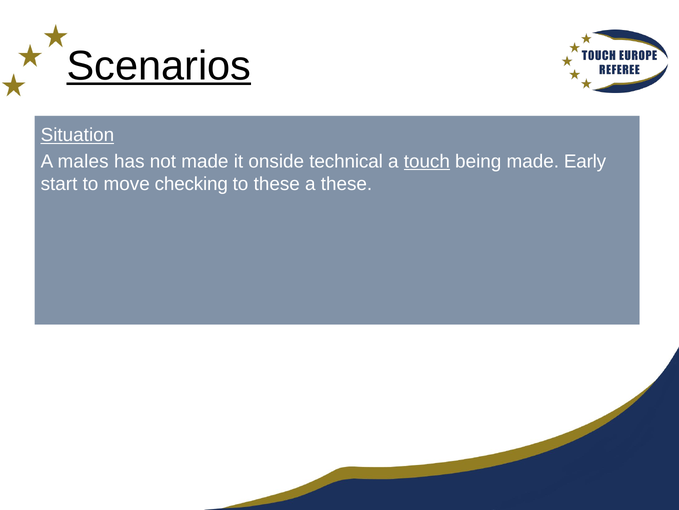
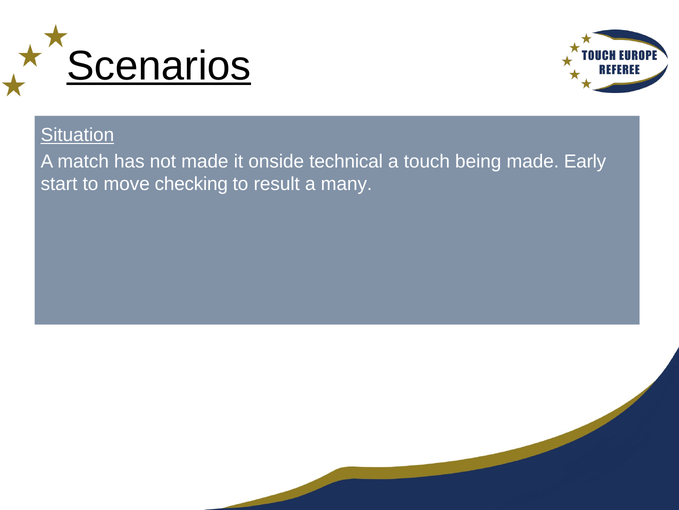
males: males -> match
touch underline: present -> none
to these: these -> result
a these: these -> many
